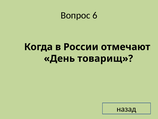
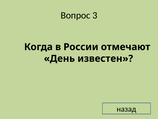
6: 6 -> 3
товарищ: товарищ -> известен
